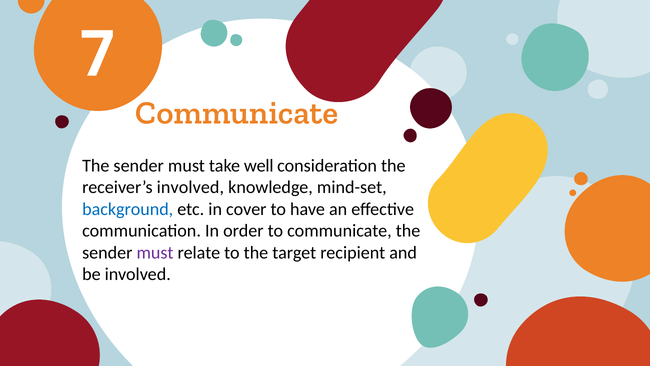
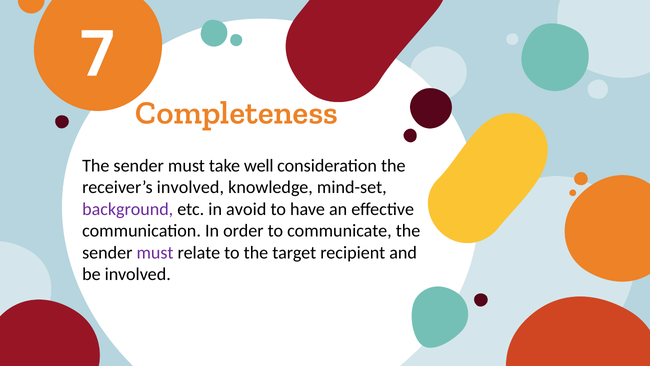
Communicate at (237, 113): Communicate -> Completeness
background colour: blue -> purple
cover: cover -> avoid
